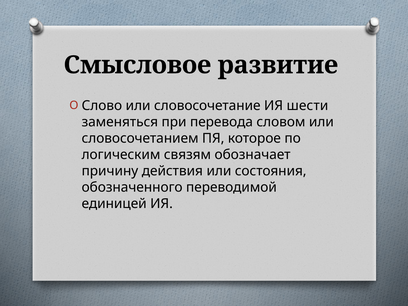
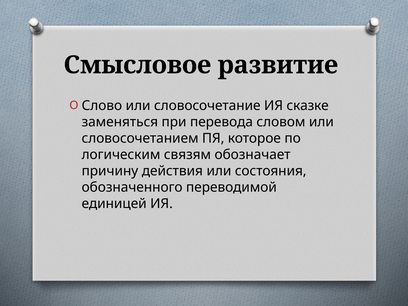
шести: шести -> сказке
